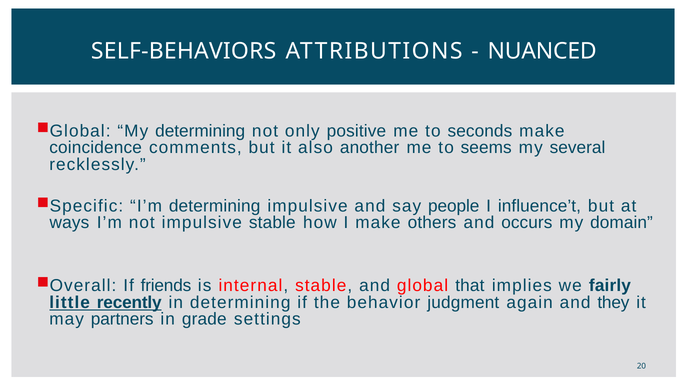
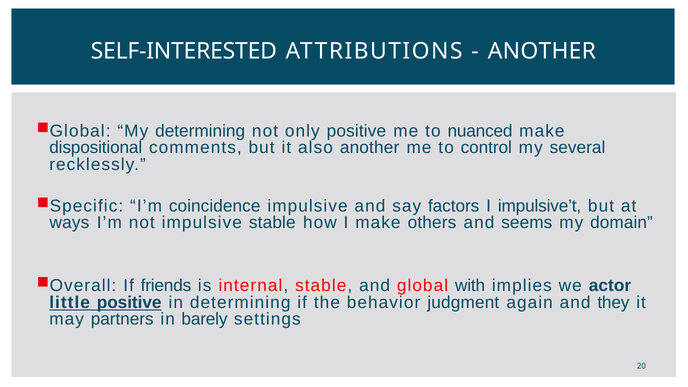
SELF-BEHAVIORS: SELF-BEHAVIORS -> SELF-INTERESTED
NUANCED at (542, 51): NUANCED -> ANOTHER
seconds: seconds -> nuanced
coincidence: coincidence -> dispositional
seems: seems -> control
I’m determining: determining -> coincidence
people: people -> factors
influence’t: influence’t -> impulsive’t
occurs: occurs -> seems
that: that -> with
fairly: fairly -> actor
little recently: recently -> positive
grade: grade -> barely
